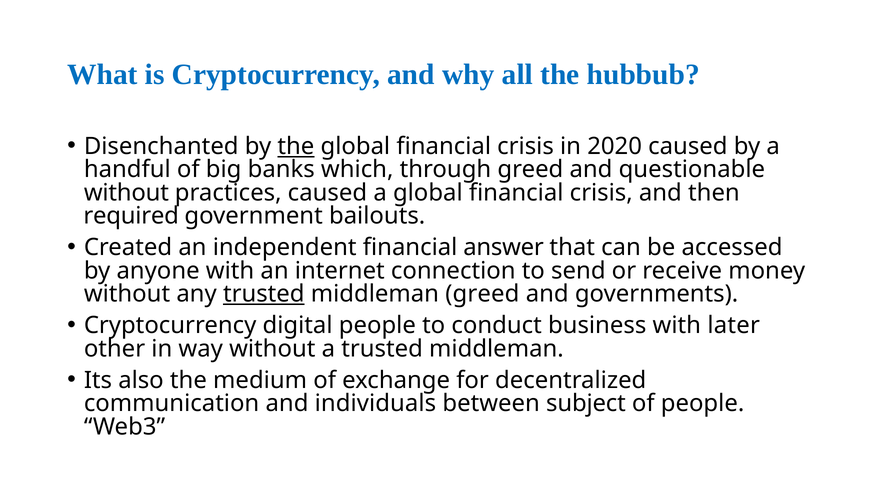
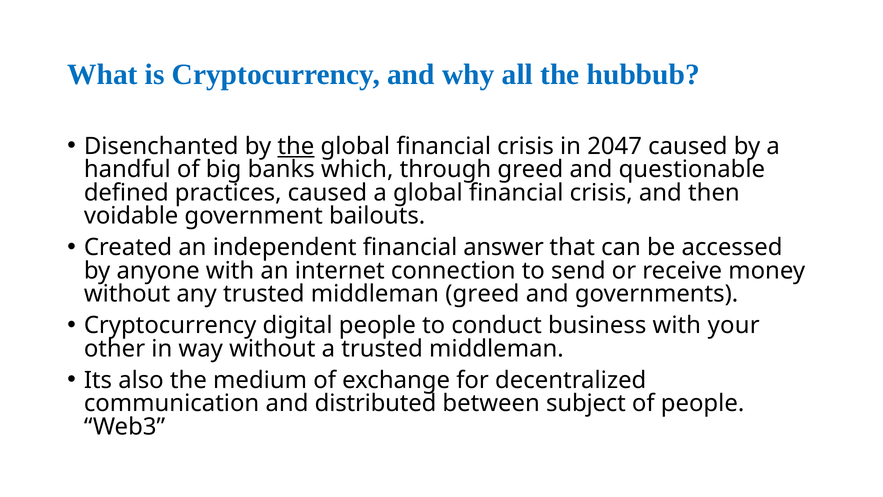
2020: 2020 -> 2047
without at (126, 193): without -> defined
required: required -> voidable
trusted at (264, 294) underline: present -> none
later: later -> your
individuals: individuals -> distributed
